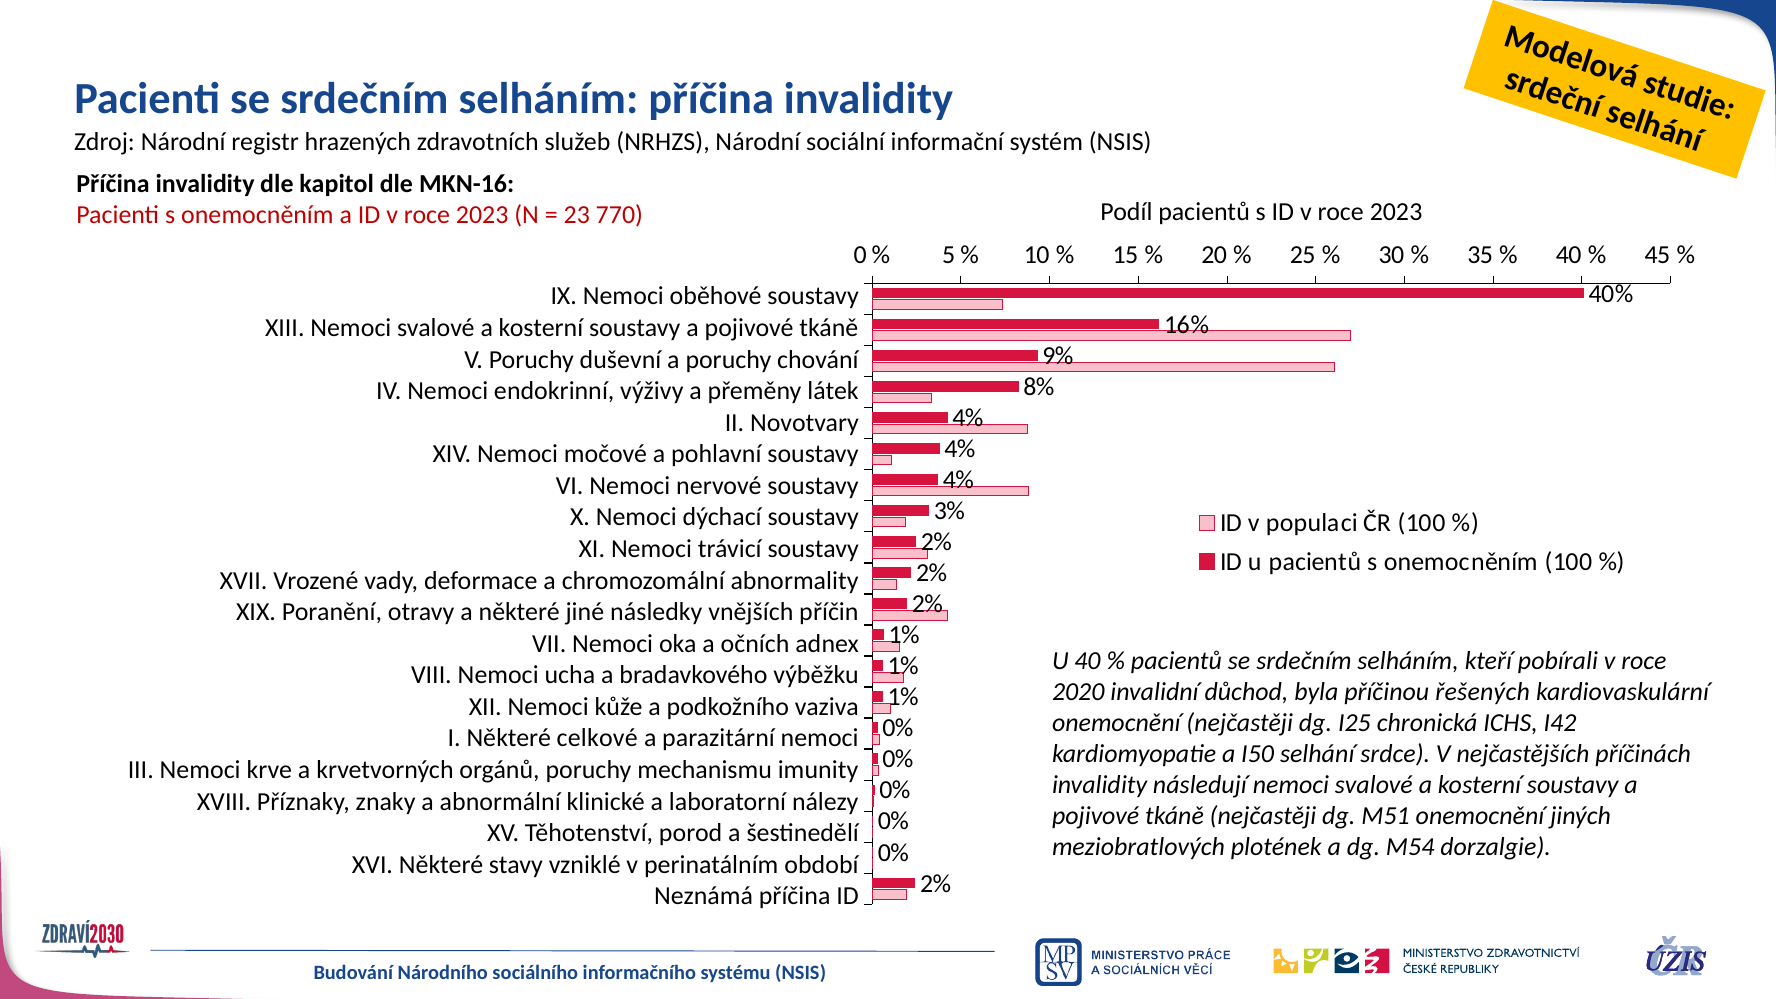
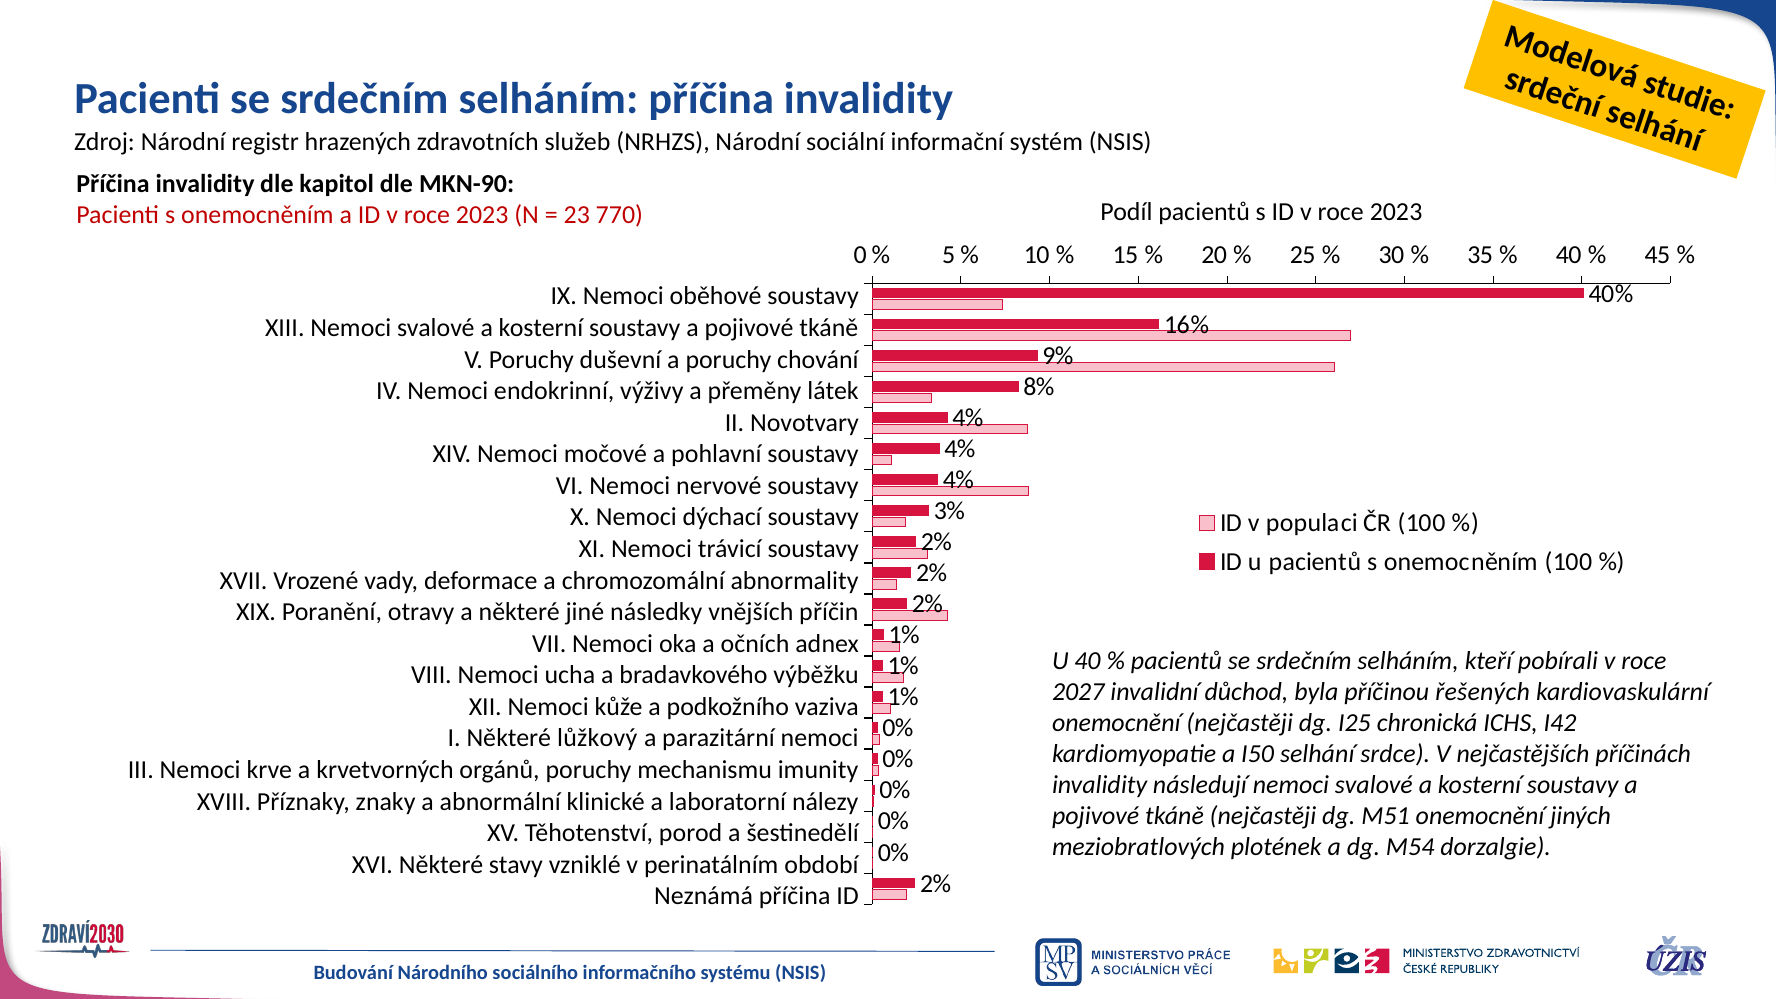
MKN-16: MKN-16 -> MKN-90
2020: 2020 -> 2027
celkové: celkové -> lůžkový
